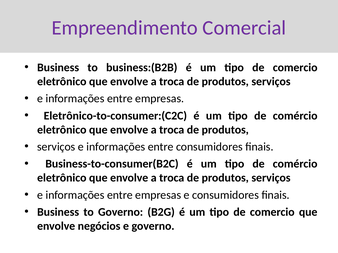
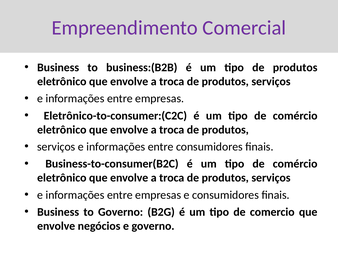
comercio at (295, 68): comercio -> produtos
